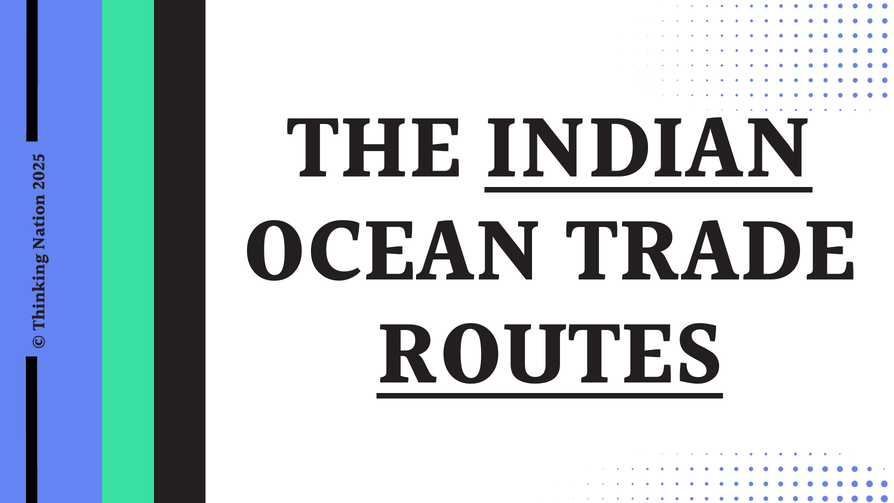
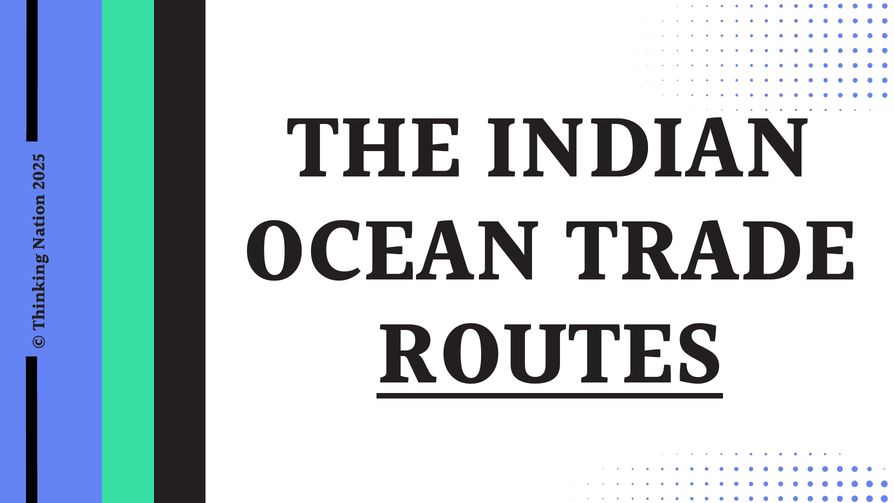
INDIAN underline: present -> none
